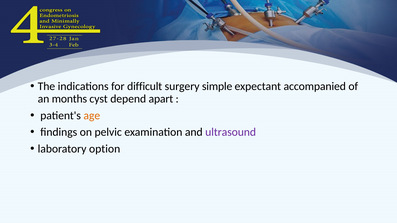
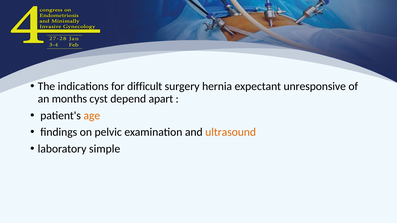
simple: simple -> hernia
accompanied: accompanied -> unresponsive
ultrasound colour: purple -> orange
option: option -> simple
